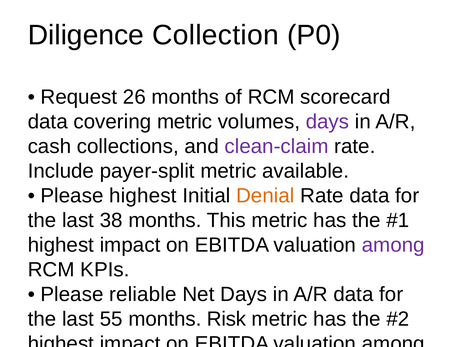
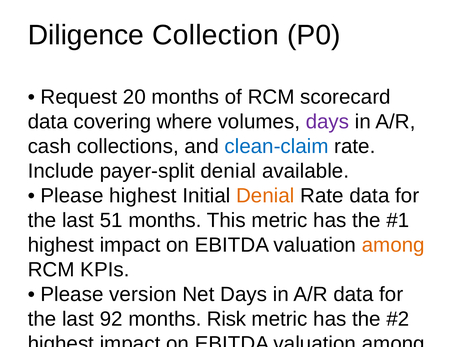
26: 26 -> 20
covering metric: metric -> where
clean-claim colour: purple -> blue
payer-split metric: metric -> denial
38: 38 -> 51
among at (393, 245) colour: purple -> orange
reliable: reliable -> version
55: 55 -> 92
